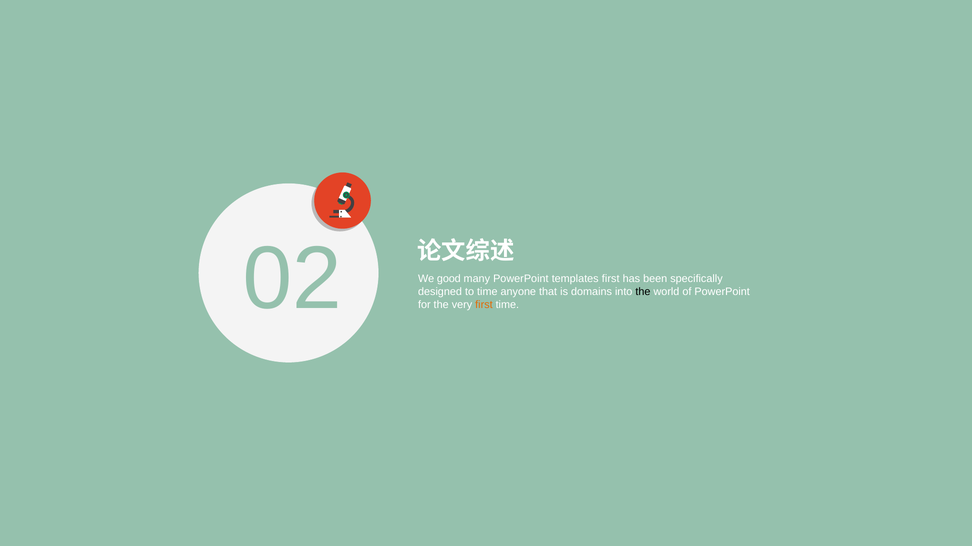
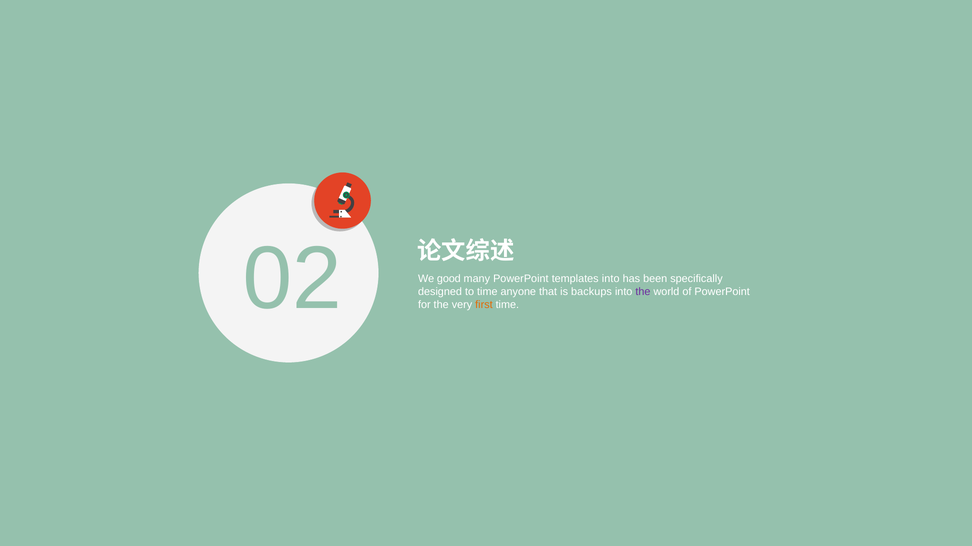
templates first: first -> into
domains: domains -> backups
the at (643, 292) colour: black -> purple
